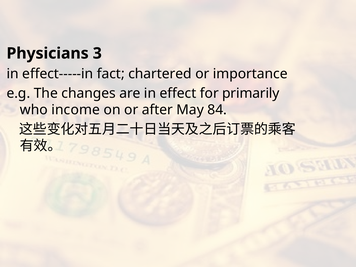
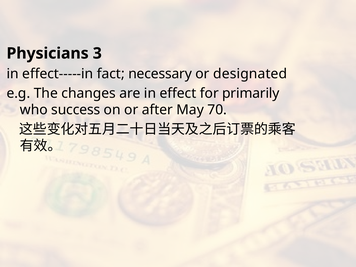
chartered: chartered -> necessary
importance: importance -> designated
income: income -> success
84: 84 -> 70
